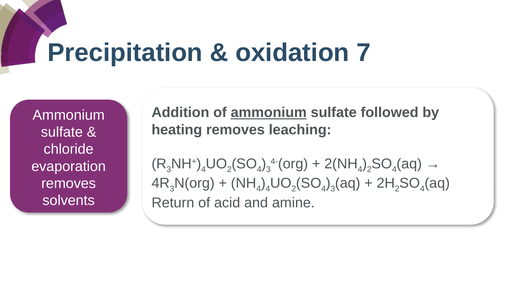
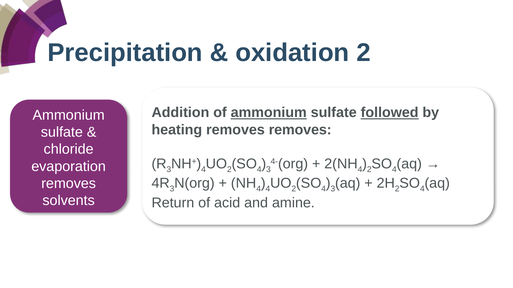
oxidation 7: 7 -> 2
followed underline: none -> present
removes leaching: leaching -> removes
